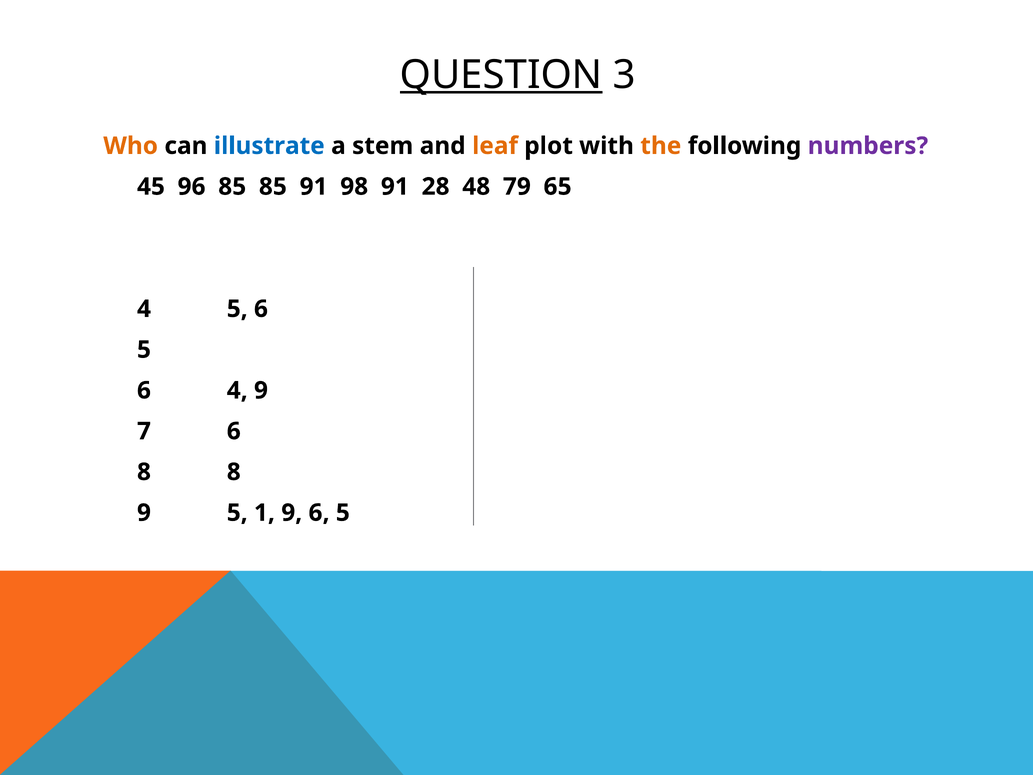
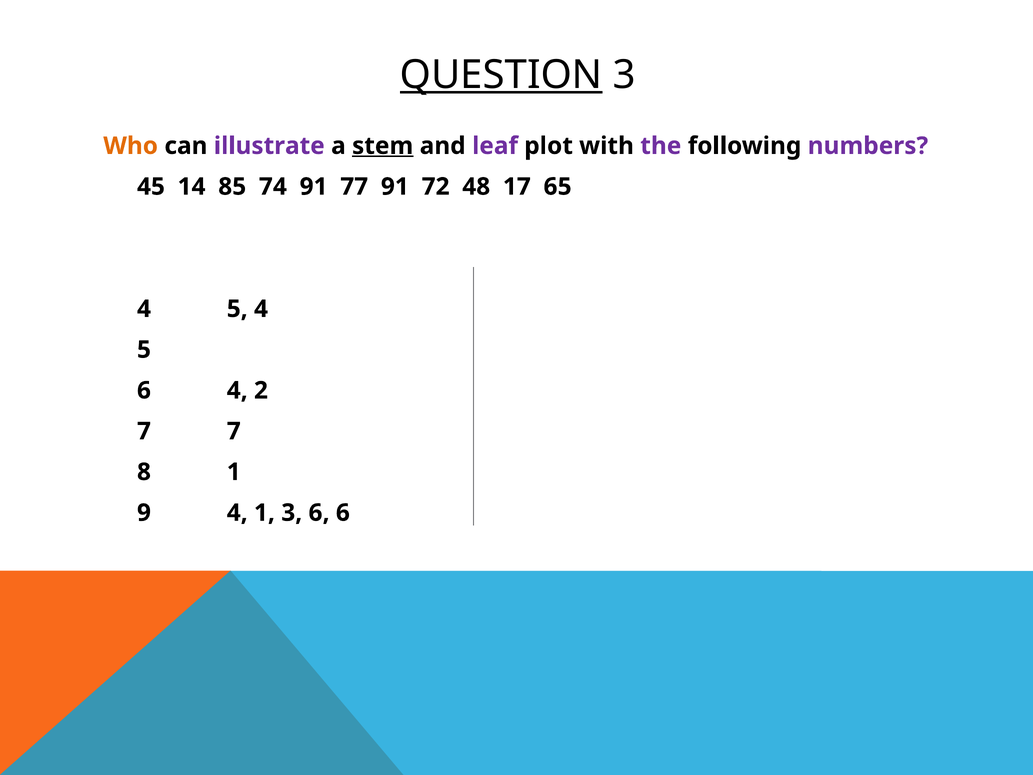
illustrate colour: blue -> purple
stem underline: none -> present
leaf colour: orange -> purple
the colour: orange -> purple
96: 96 -> 14
85 85: 85 -> 74
98: 98 -> 77
28: 28 -> 72
79: 79 -> 17
4 5 6: 6 -> 4
4 9: 9 -> 2
7 6: 6 -> 7
8 8: 8 -> 1
9 5: 5 -> 4
1 9: 9 -> 3
5 at (343, 513): 5 -> 6
